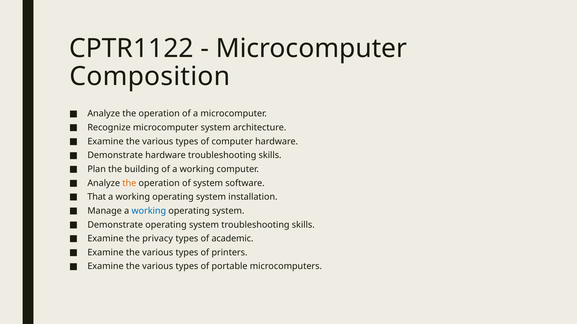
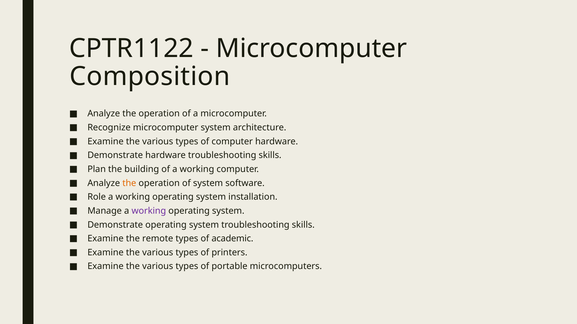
That: That -> Role
working at (149, 211) colour: blue -> purple
privacy: privacy -> remote
